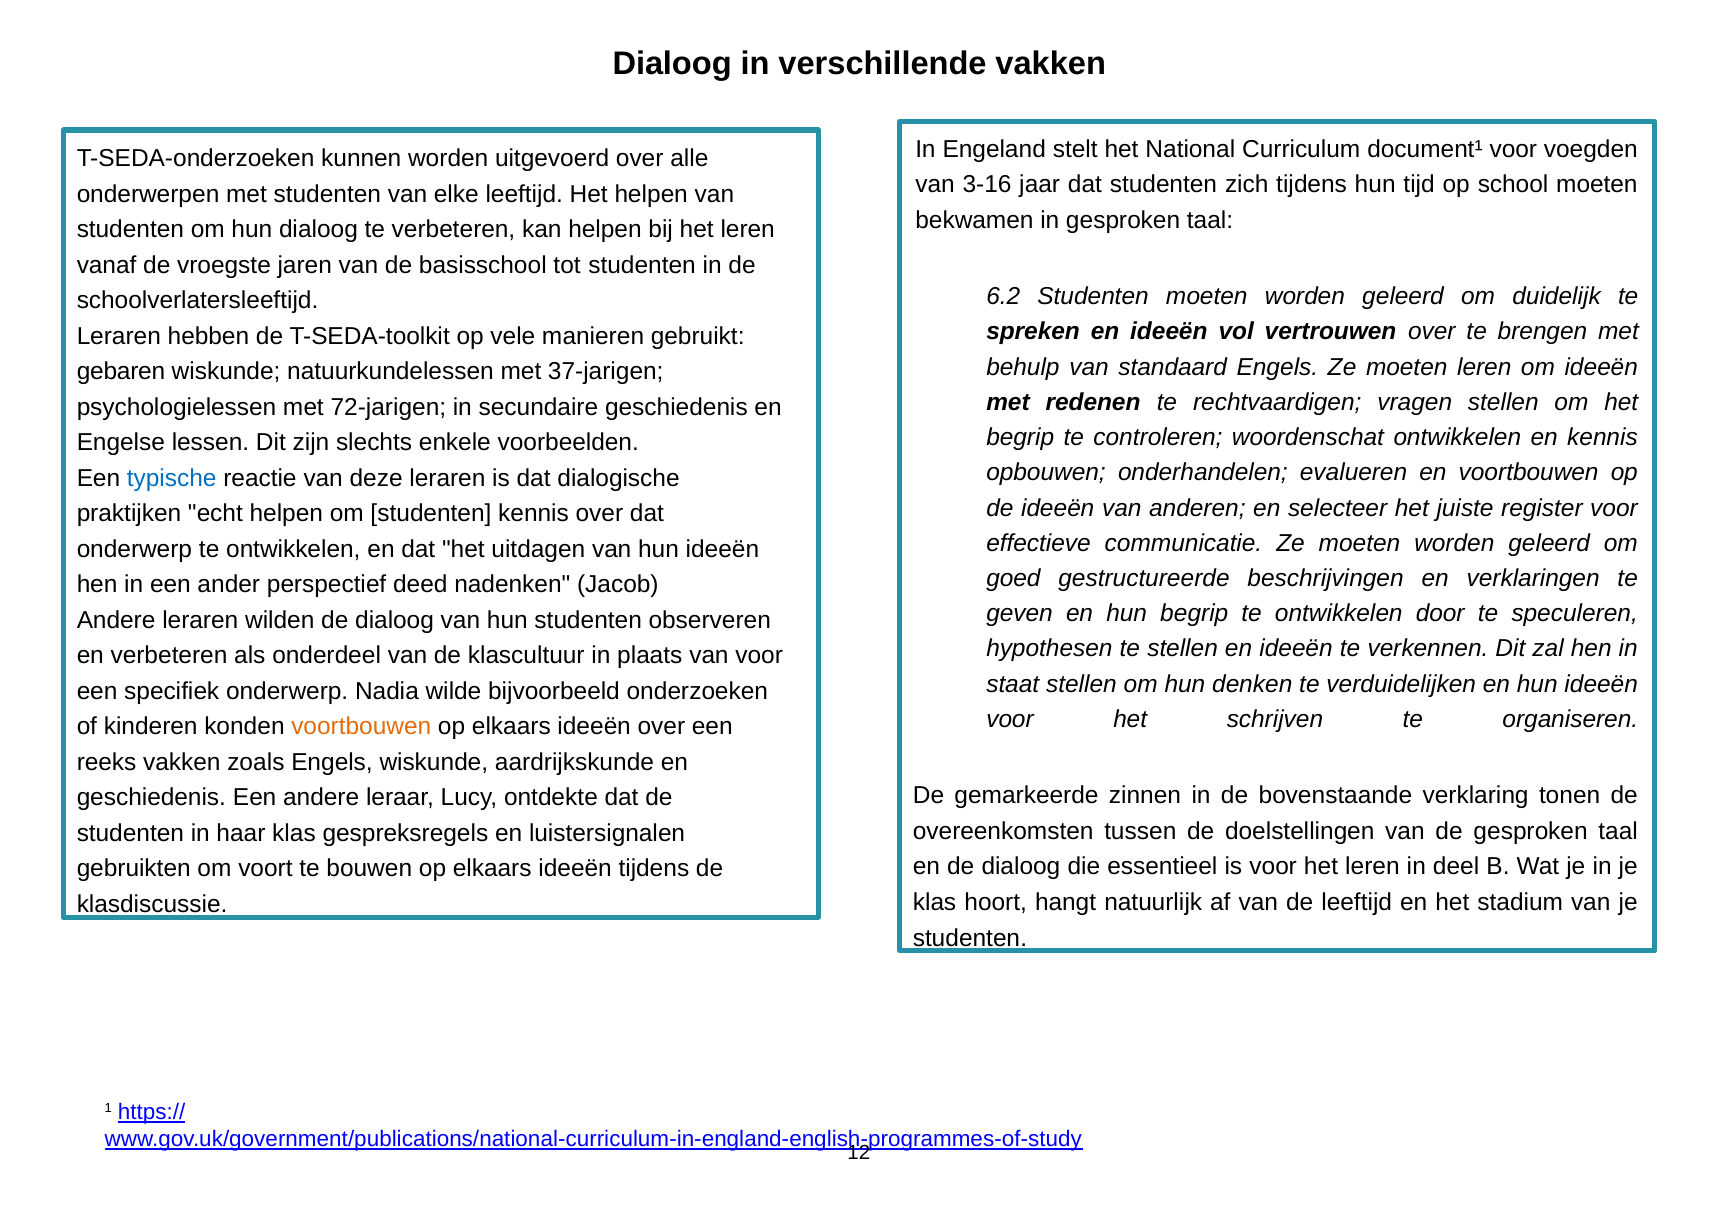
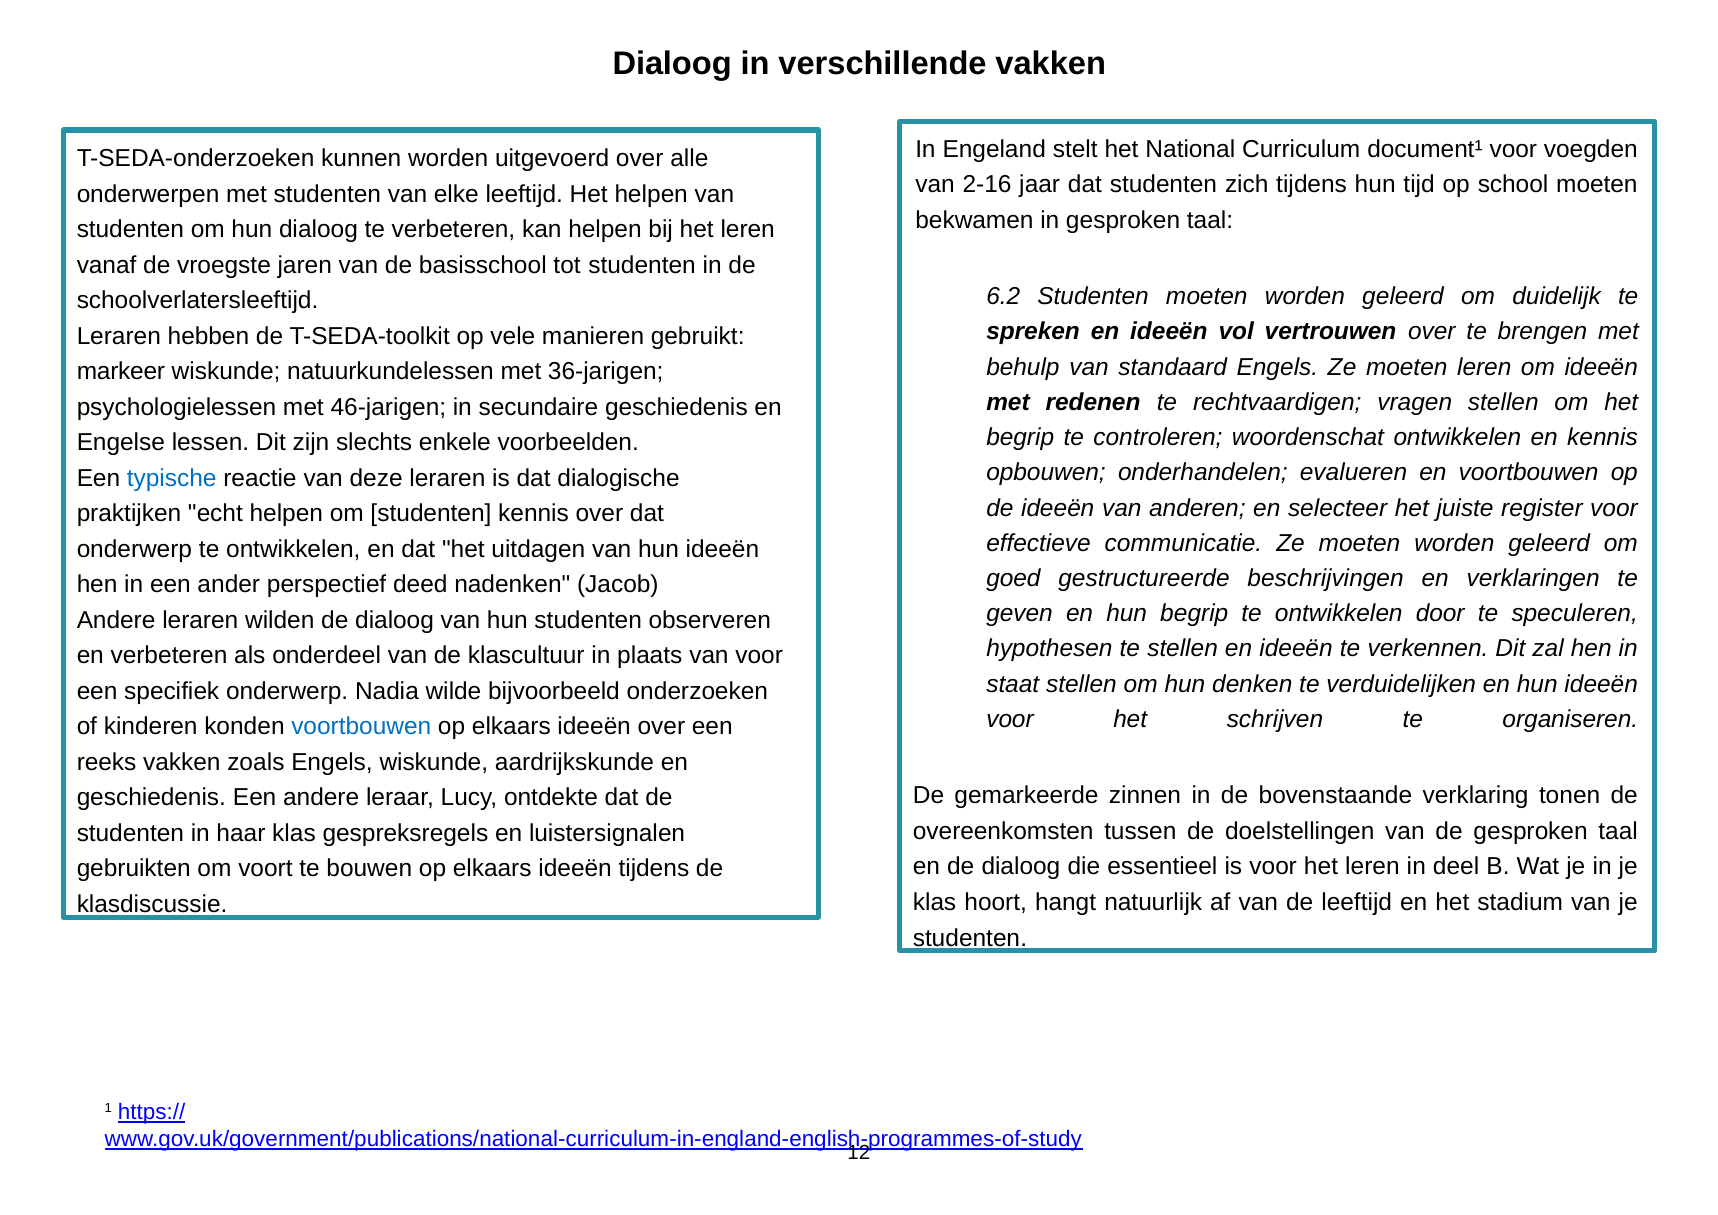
3-16: 3-16 -> 2-16
gebaren: gebaren -> markeer
37-jarigen: 37-jarigen -> 36-jarigen
72-jarigen: 72-jarigen -> 46-jarigen
voortbouwen at (361, 727) colour: orange -> blue
